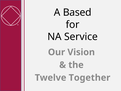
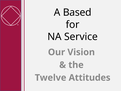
Together: Together -> Attitudes
